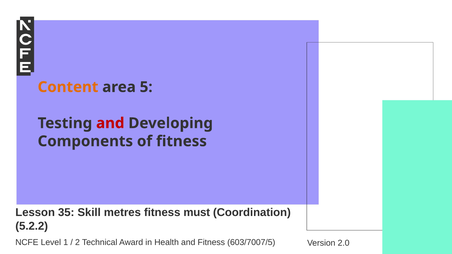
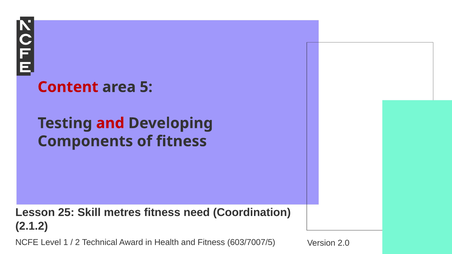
Content colour: orange -> red
35: 35 -> 25
must: must -> need
5.2.2: 5.2.2 -> 2.1.2
